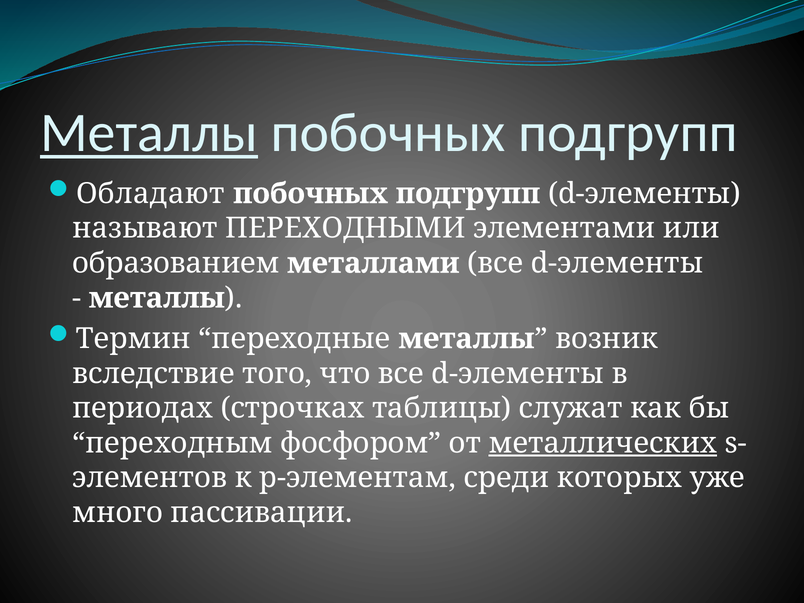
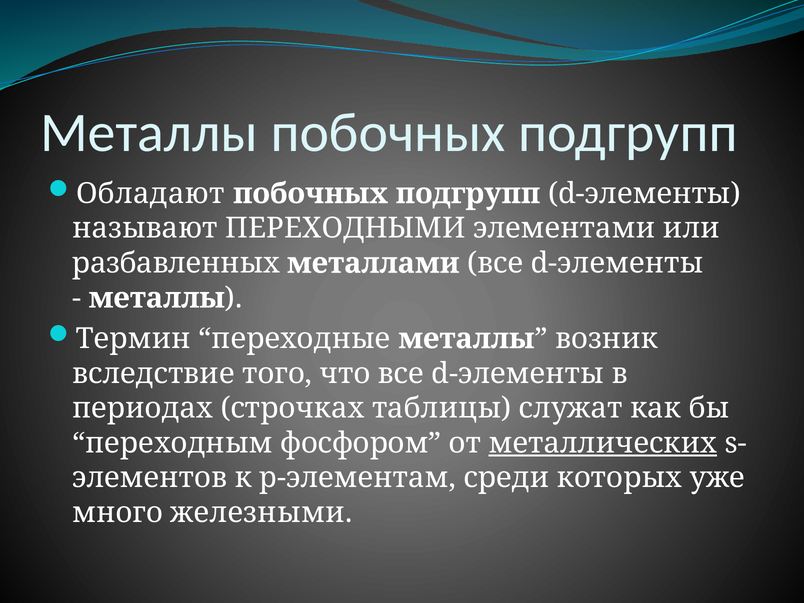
Металлы at (149, 133) underline: present -> none
образованием: образованием -> разбавленных
пассивации: пассивации -> железными
